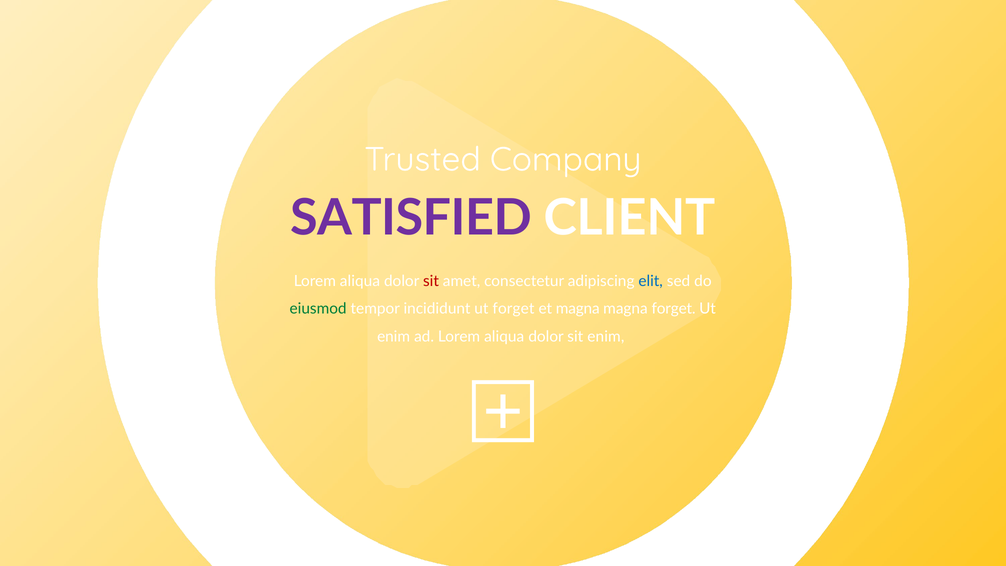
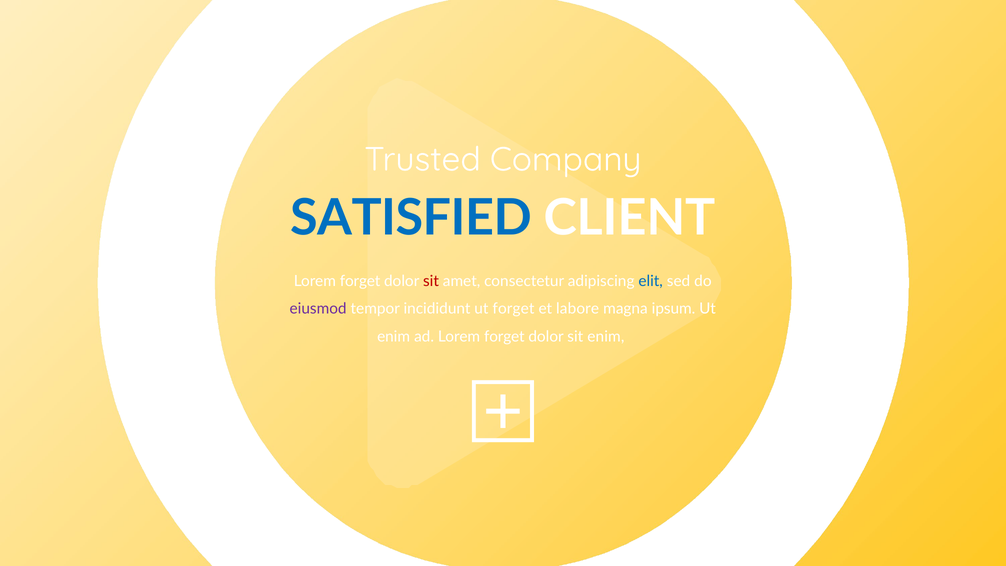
SATISFIED colour: purple -> blue
aliqua at (360, 281): aliqua -> forget
eiusmod colour: green -> purple
et magna: magna -> labore
magna forget: forget -> ipsum
ad Lorem aliqua: aliqua -> forget
